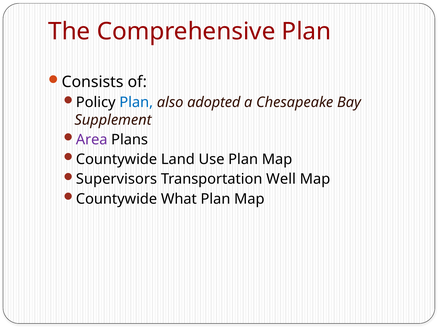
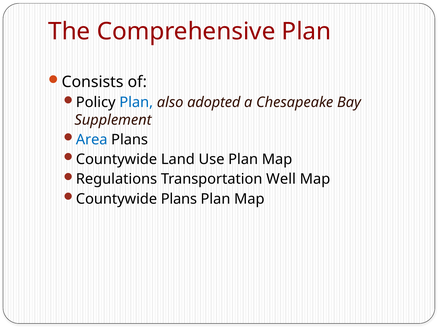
Area colour: purple -> blue
Supervisors: Supervisors -> Regulations
Countywide What: What -> Plans
